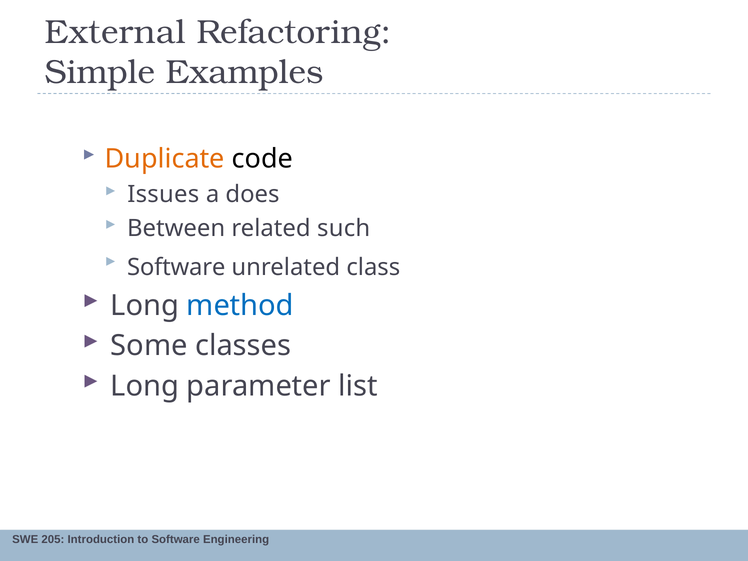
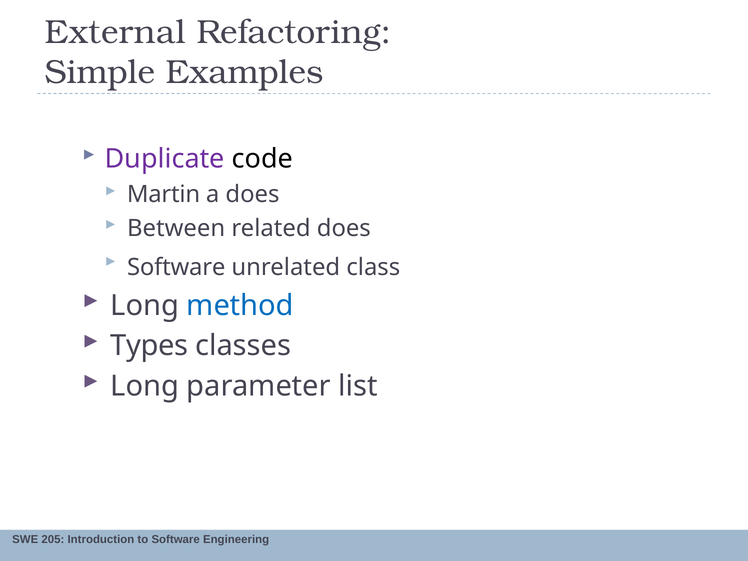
Duplicate colour: orange -> purple
Issues: Issues -> Martin
related such: such -> does
Some: Some -> Types
